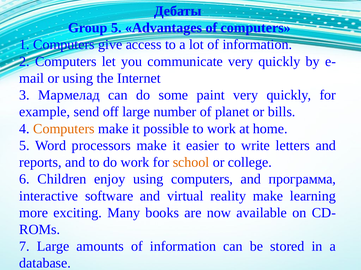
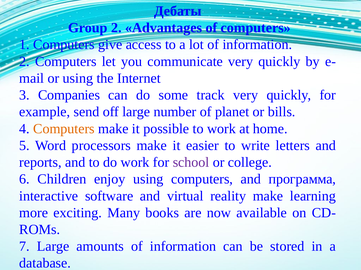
Group 5: 5 -> 2
Мармелад: Мармелад -> Companies
paint: paint -> track
school colour: orange -> purple
